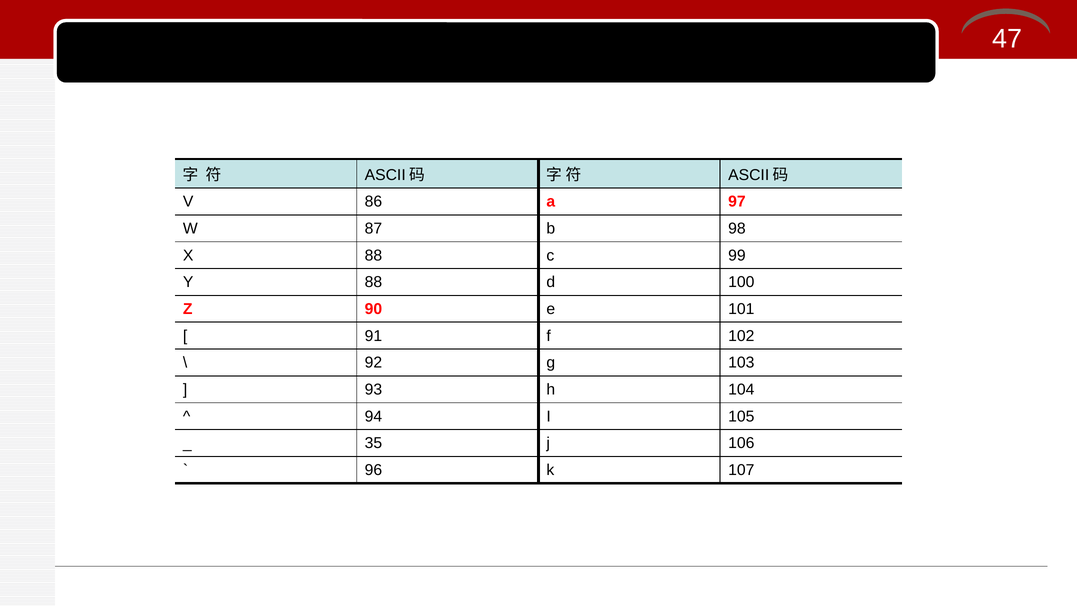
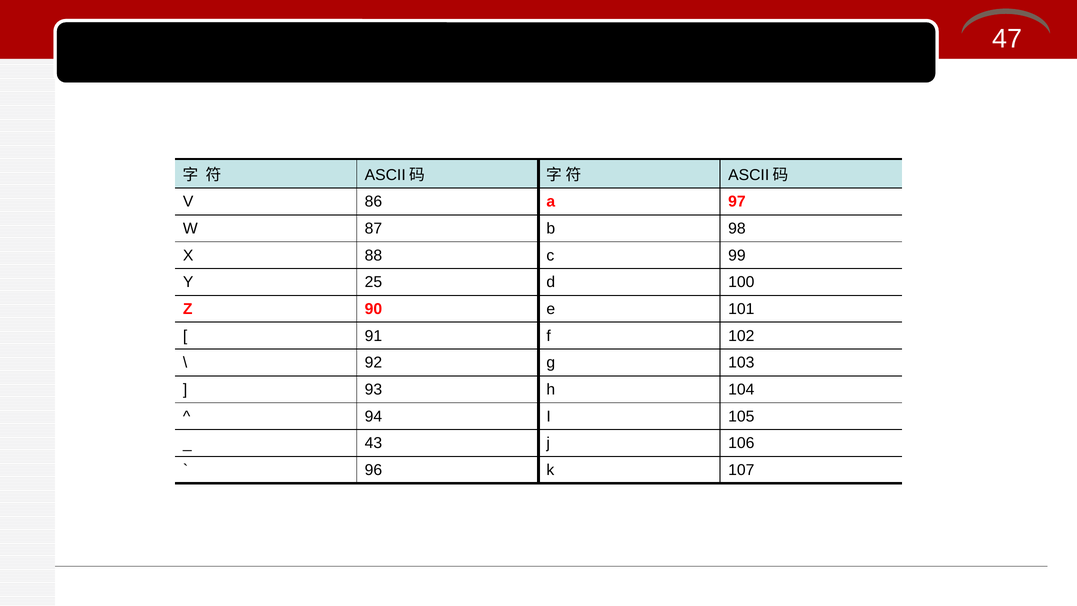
Y 88: 88 -> 25
35: 35 -> 43
